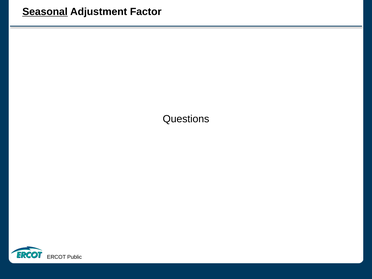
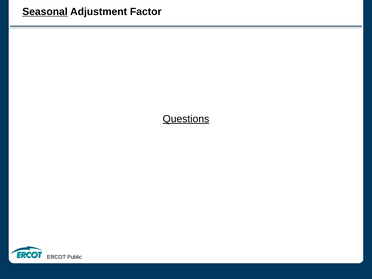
Questions underline: none -> present
